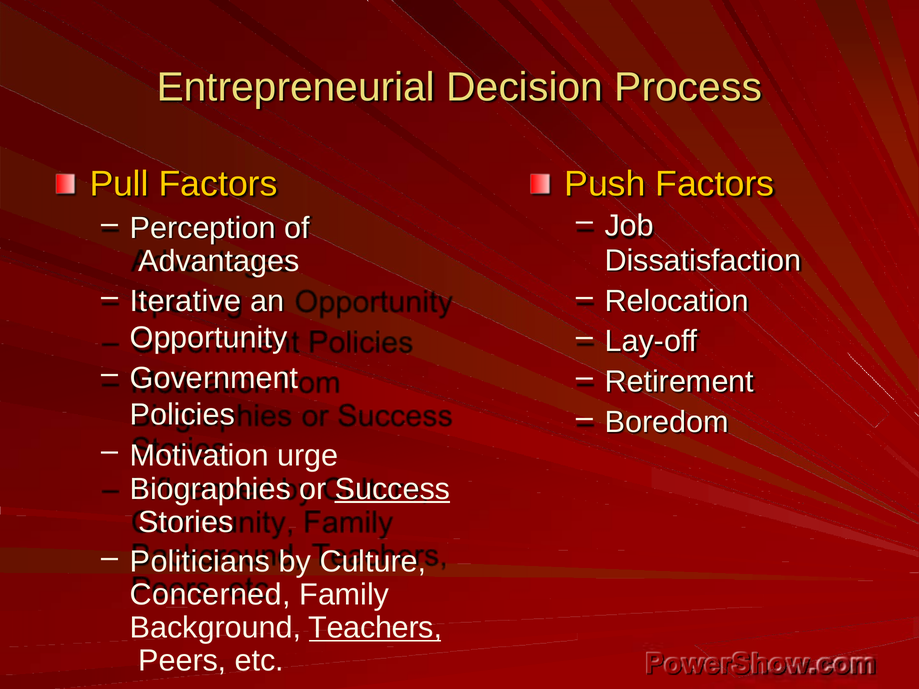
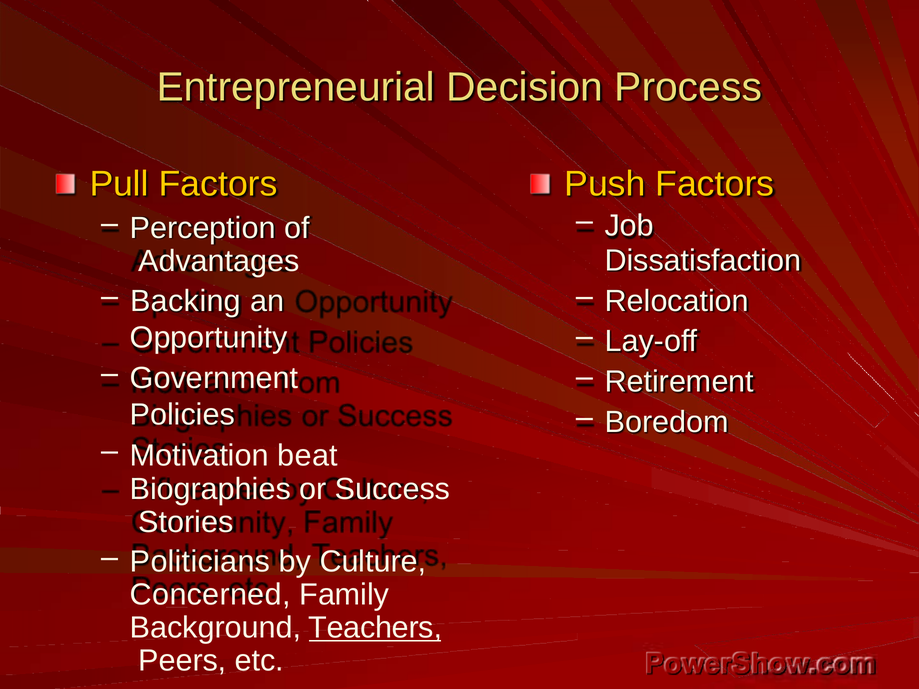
Iterative: Iterative -> Backing
urge: urge -> beat
Success underline: present -> none
